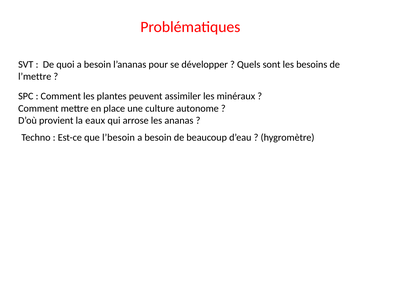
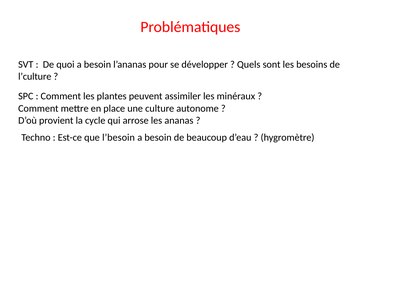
l’mettre: l’mettre -> l’culture
eaux: eaux -> cycle
